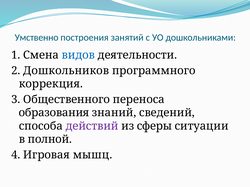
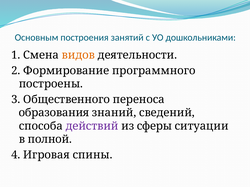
Умственно: Умственно -> Основным
видов colour: blue -> orange
Дошкольников: Дошкольников -> Формирование
коррекция: коррекция -> построены
мышц: мышц -> спины
